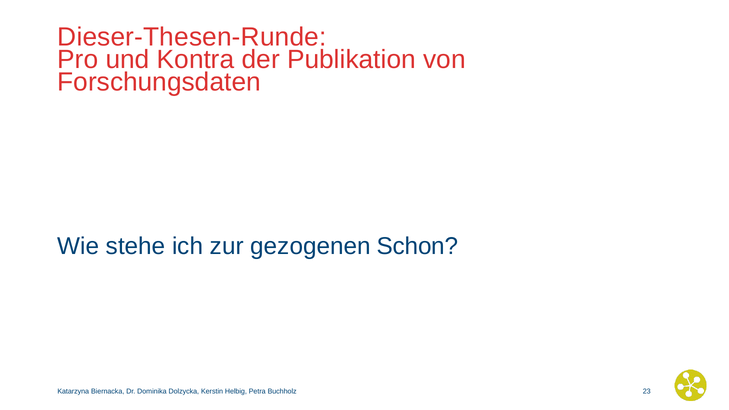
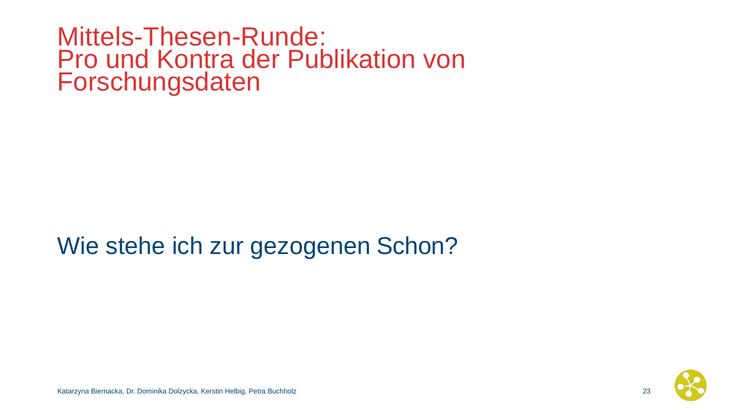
Dieser-Thesen-Runde: Dieser-Thesen-Runde -> Mittels-Thesen-Runde
